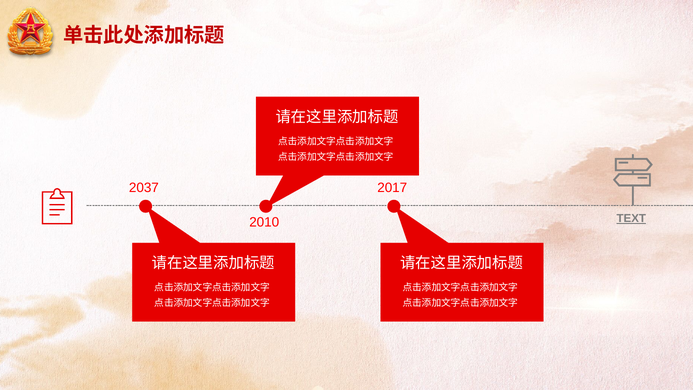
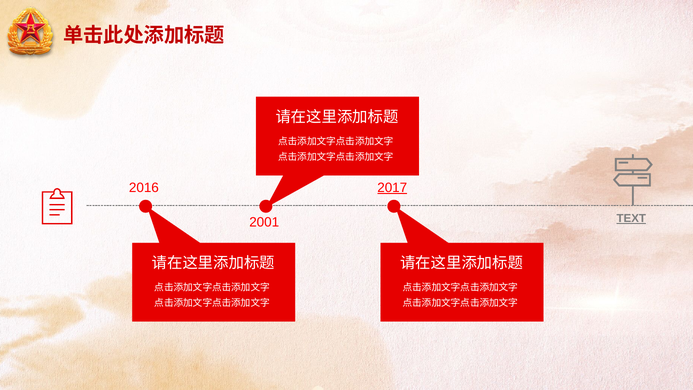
2037: 2037 -> 2016
2017 underline: none -> present
2010: 2010 -> 2001
